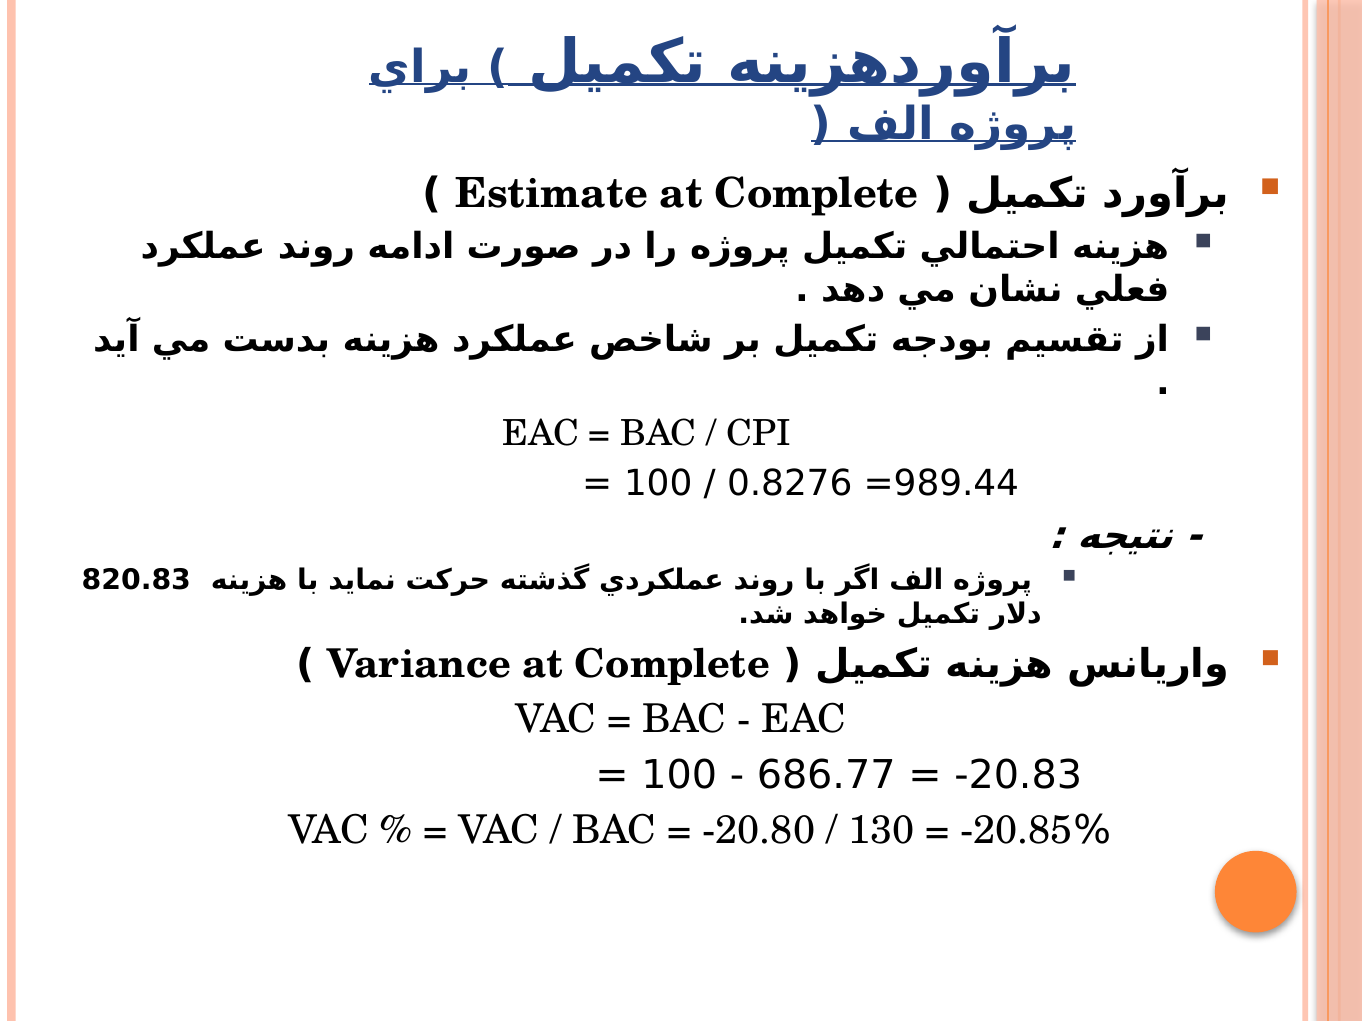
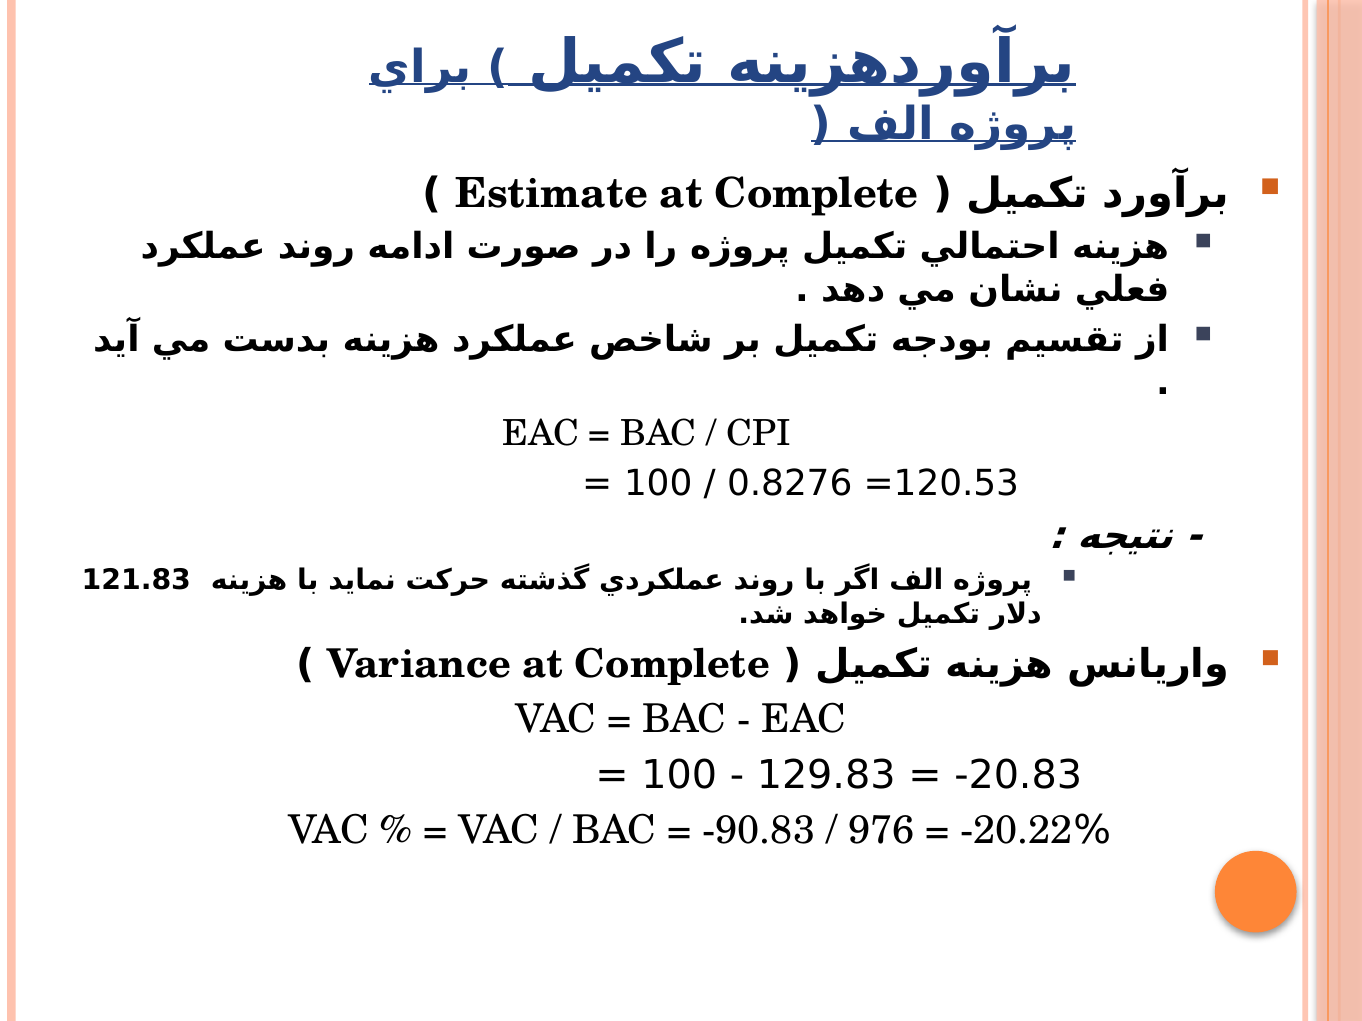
989.44: 989.44 -> 120.53
820.83: 820.83 -> 121.83
686.77: 686.77 -> 129.83
-20.80: -20.80 -> -90.83
130: 130 -> 976
-20.85: -20.85 -> -20.22
